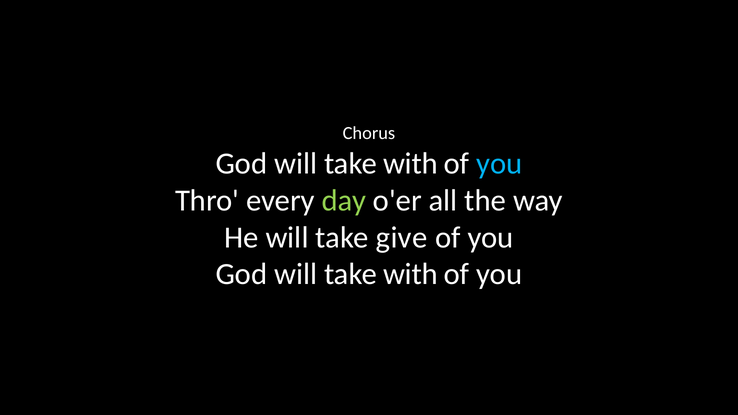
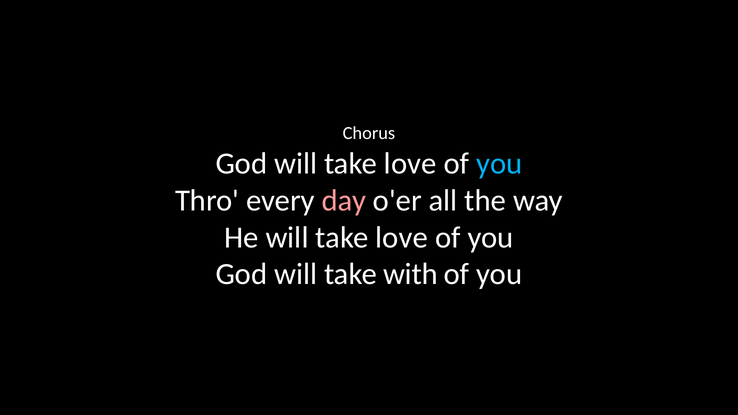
with at (411, 164): with -> love
day colour: light green -> pink
He will take give: give -> love
